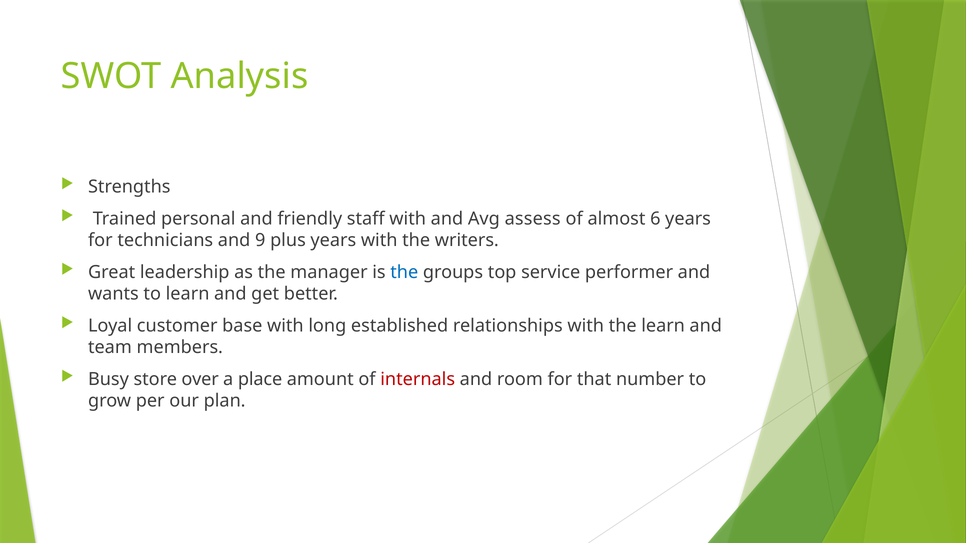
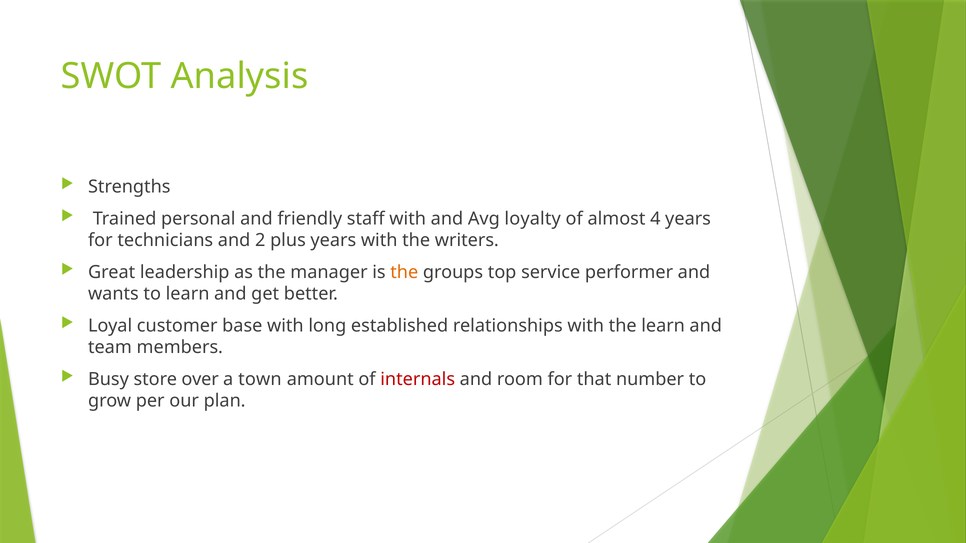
assess: assess -> loyalty
6: 6 -> 4
9: 9 -> 2
the at (404, 272) colour: blue -> orange
place: place -> town
